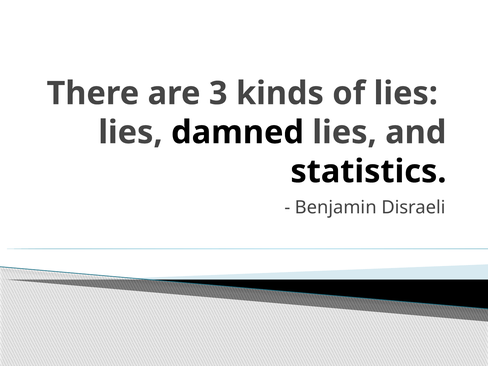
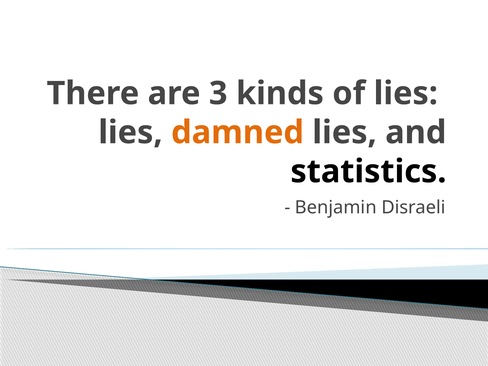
damned colour: black -> orange
